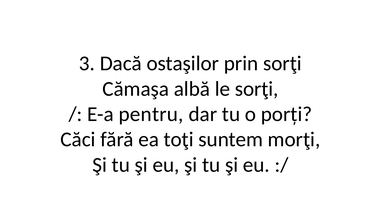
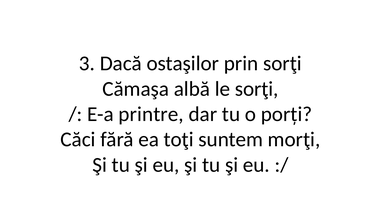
pentru: pentru -> printre
